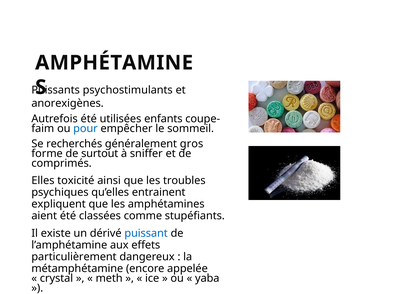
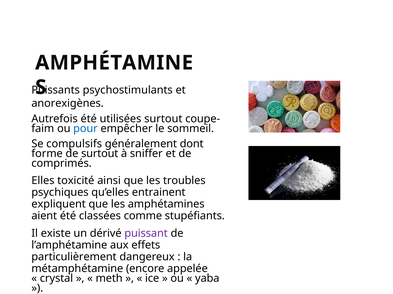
utilisées enfants: enfants -> surtout
recherchés: recherchés -> compulsifs
gros: gros -> dont
puissant colour: blue -> purple
